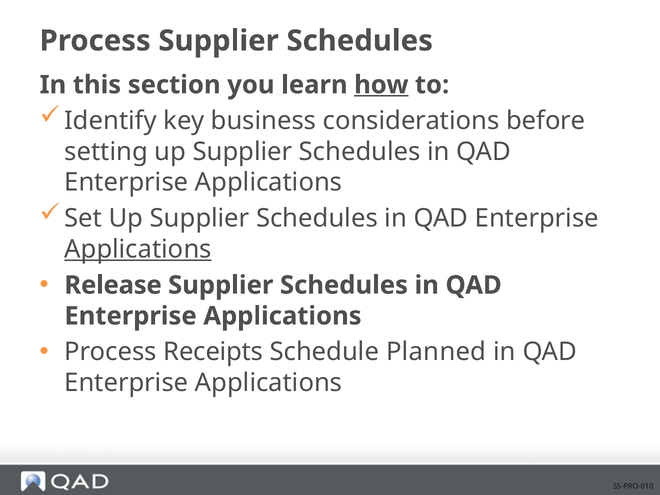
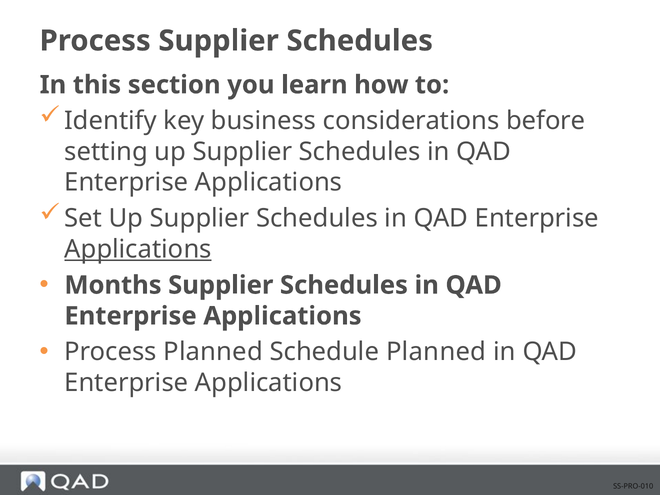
how underline: present -> none
Release: Release -> Months
Process Receipts: Receipts -> Planned
